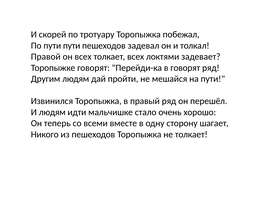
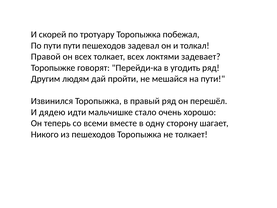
в говорят: говорят -> угодить
И людям: людям -> дядею
